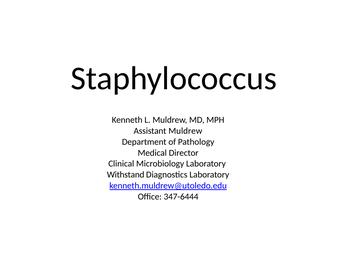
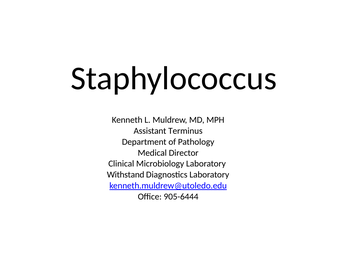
Assistant Muldrew: Muldrew -> Terminus
347-6444: 347-6444 -> 905-6444
